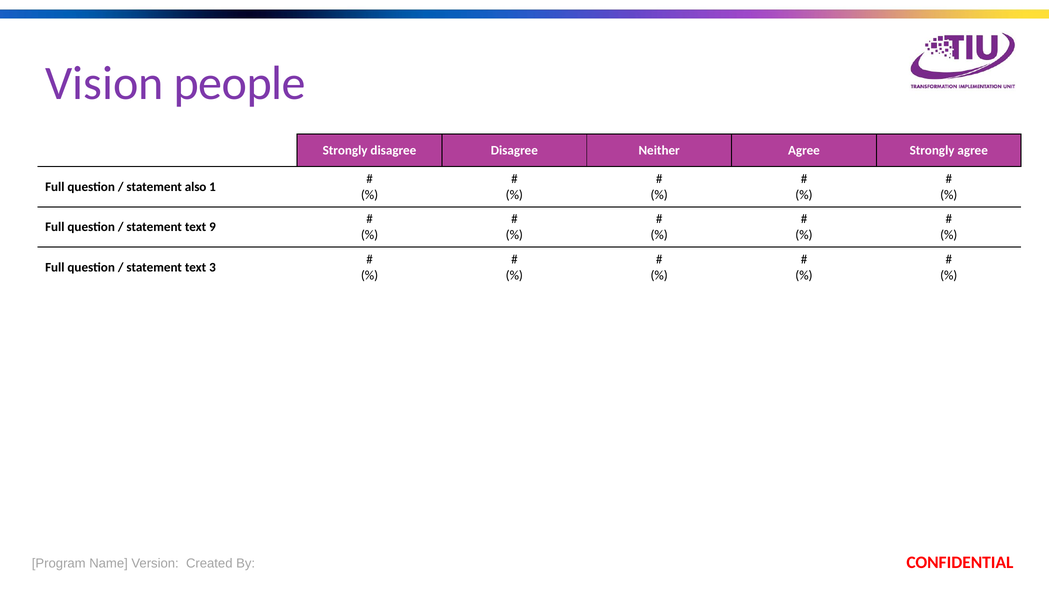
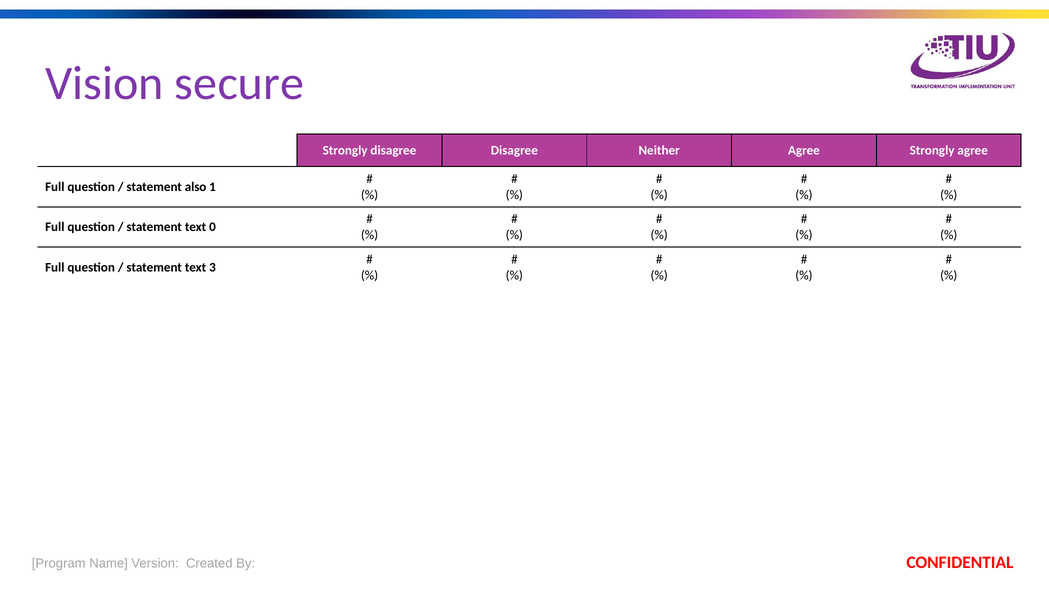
people: people -> secure
9: 9 -> 0
